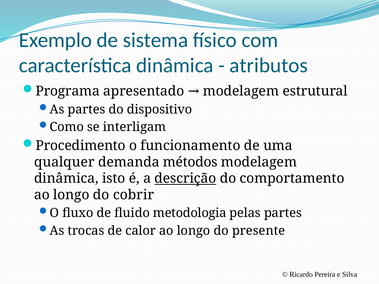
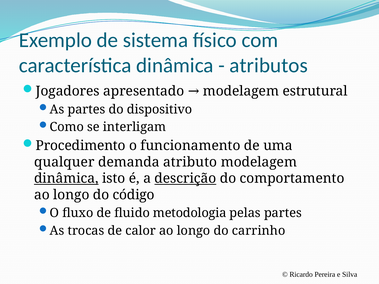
Programa: Programa -> Jogadores
métodos: métodos -> atributo
dinâmica at (66, 179) underline: none -> present
cobrir: cobrir -> código
presente: presente -> carrinho
